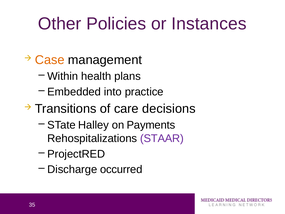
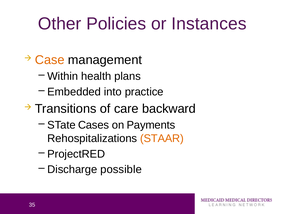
decisions: decisions -> backward
Halley: Halley -> Cases
STAAR colour: purple -> orange
occurred: occurred -> possible
